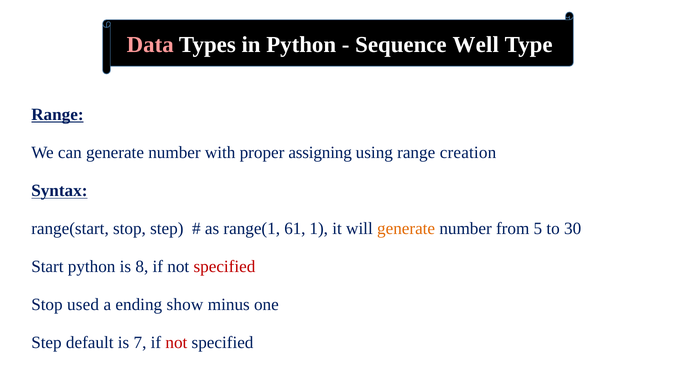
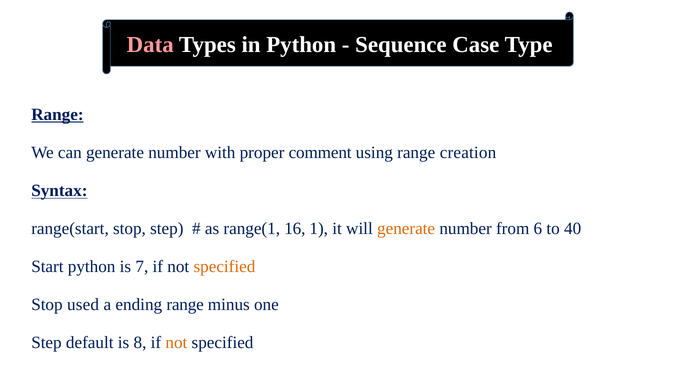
Well: Well -> Case
assigning: assigning -> comment
61: 61 -> 16
5: 5 -> 6
30: 30 -> 40
8: 8 -> 7
specified at (224, 267) colour: red -> orange
ending show: show -> range
7: 7 -> 8
not at (176, 343) colour: red -> orange
